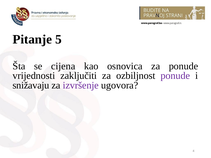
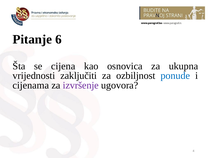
5: 5 -> 6
za ponude: ponude -> ukupna
ponude at (175, 76) colour: purple -> blue
snižavaju: snižavaju -> cijenama
